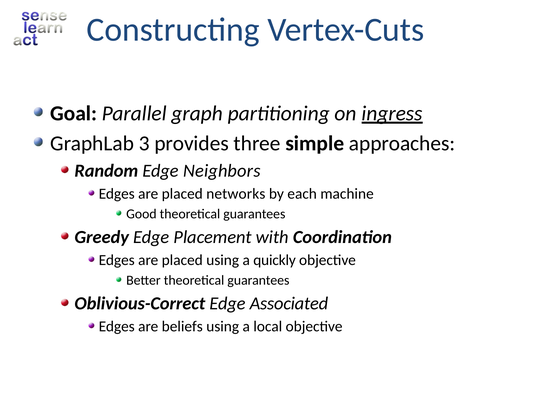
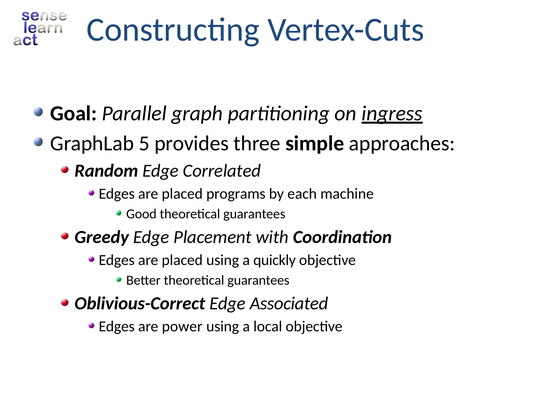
3: 3 -> 5
Neighbors: Neighbors -> Correlated
networks: networks -> programs
beliefs: beliefs -> power
